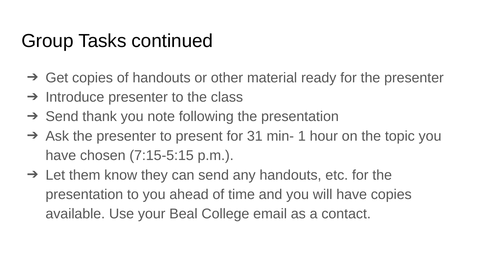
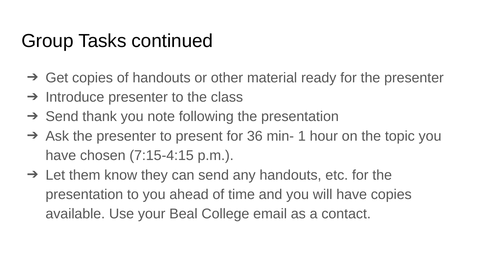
31: 31 -> 36
7:15-5:15: 7:15-5:15 -> 7:15-4:15
